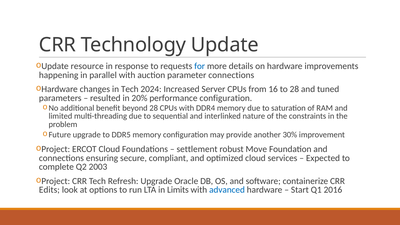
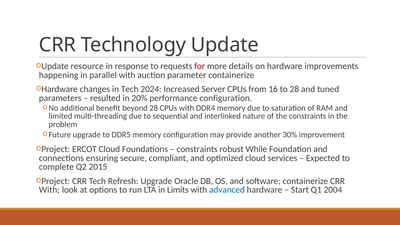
for colour: blue -> red
parameter connections: connections -> containerize
settlement at (197, 149): settlement -> constraints
Move: Move -> While
2003: 2003 -> 2015
Edits at (49, 190): Edits -> With
2016: 2016 -> 2004
